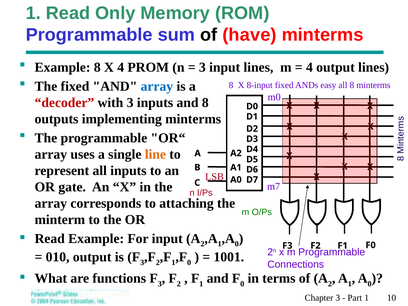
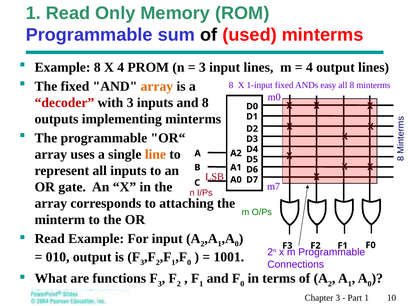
have: have -> used
array at (157, 86) colour: blue -> orange
8-input: 8-input -> 1-input
